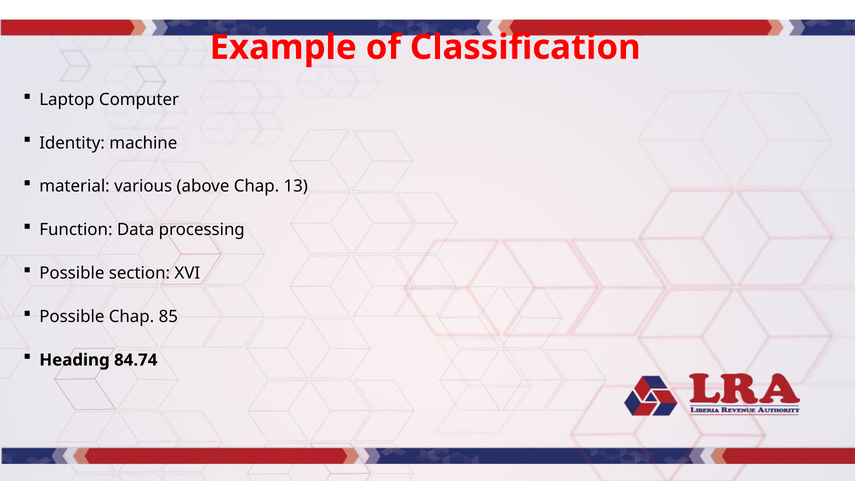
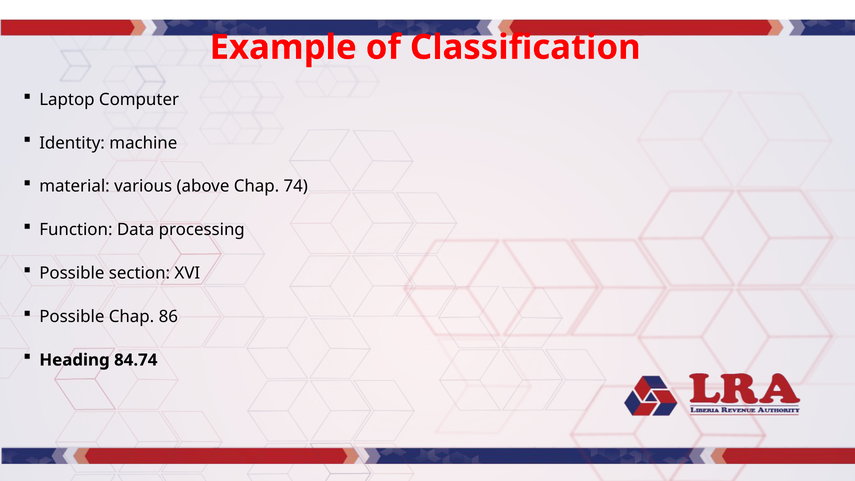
13: 13 -> 74
85: 85 -> 86
